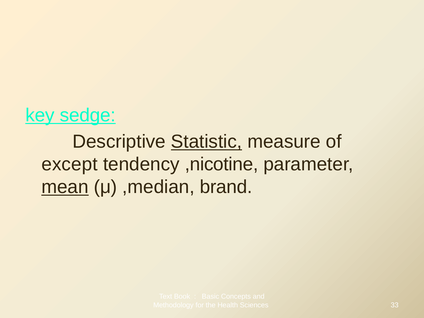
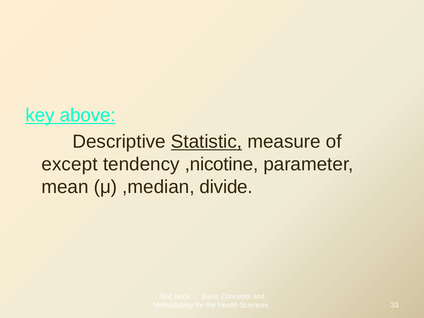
sedge: sedge -> above
mean underline: present -> none
brand: brand -> divide
